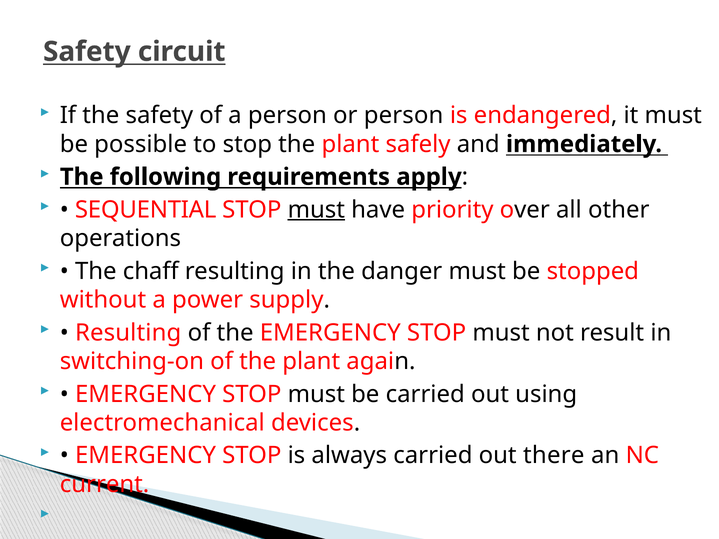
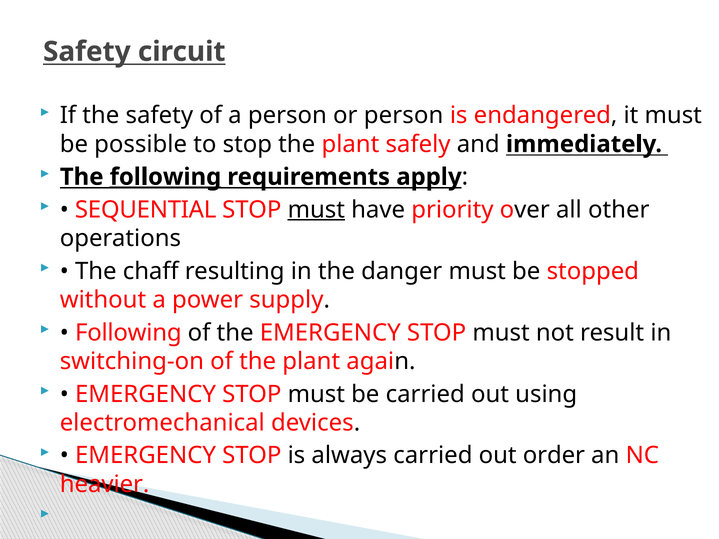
following at (165, 177) underline: none -> present
Resulting at (128, 333): Resulting -> Following
there: there -> order
current: current -> heavier
